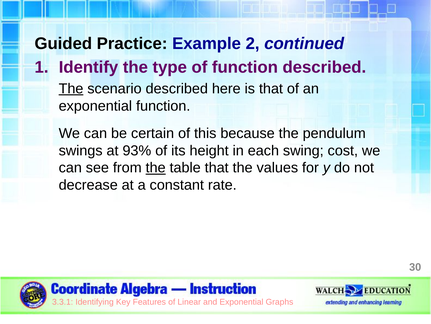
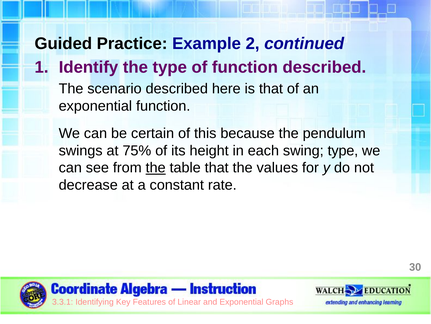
The at (71, 88) underline: present -> none
93%: 93% -> 75%
swing cost: cost -> type
